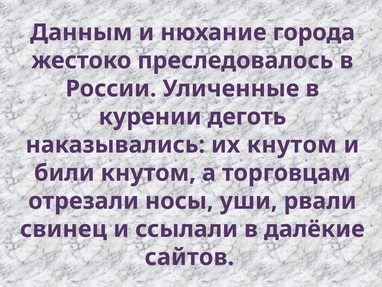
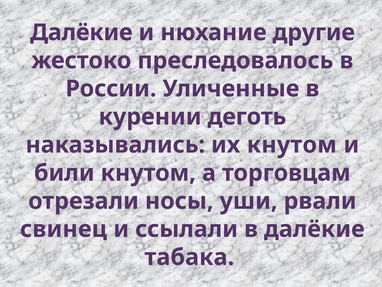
Данным at (81, 32): Данным -> Далёкие
города: города -> другие
сайтов: сайтов -> табака
